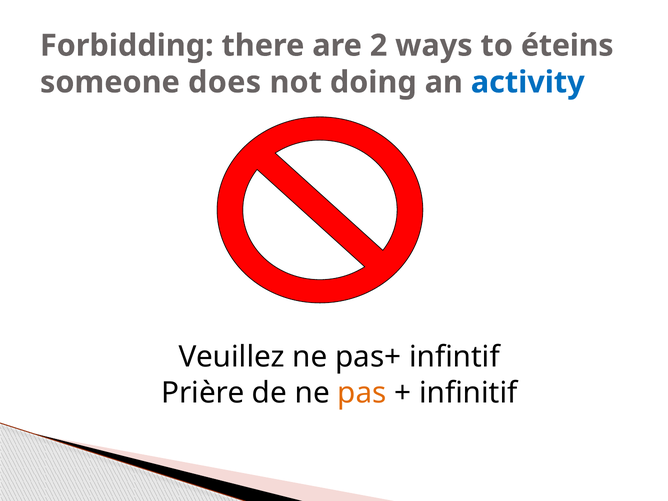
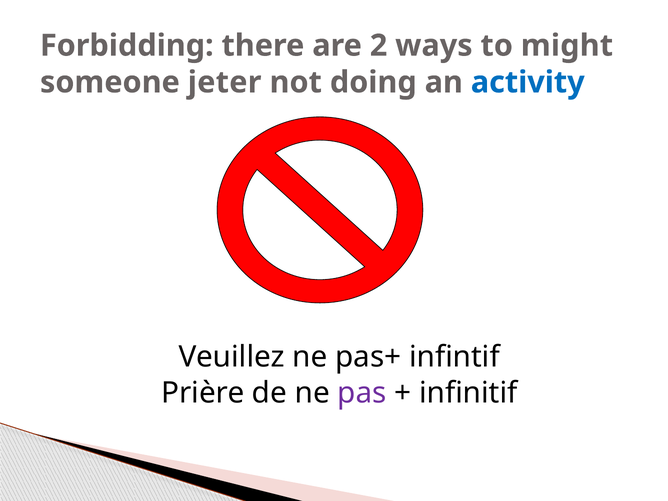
éteins: éteins -> might
does: does -> jeter
pas colour: orange -> purple
